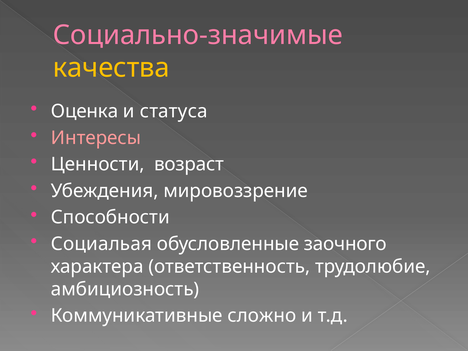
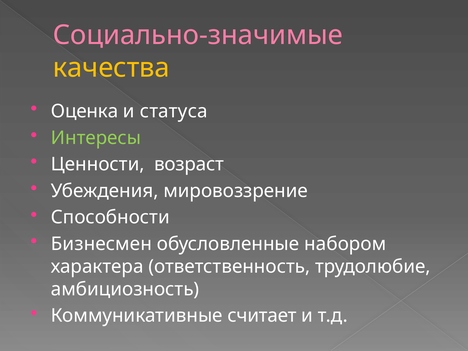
Интересы colour: pink -> light green
Социальая: Социальая -> Бизнесмен
заочного: заочного -> набором
сложно: сложно -> считает
